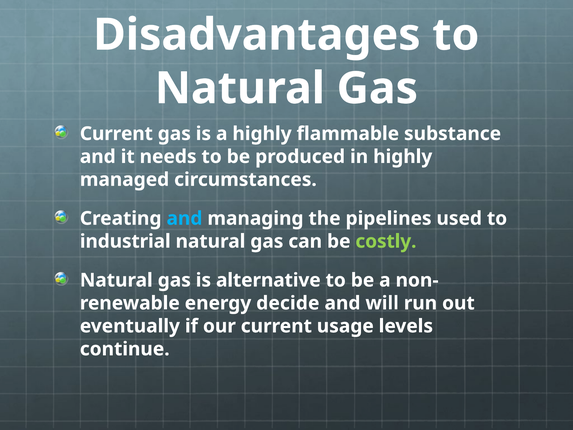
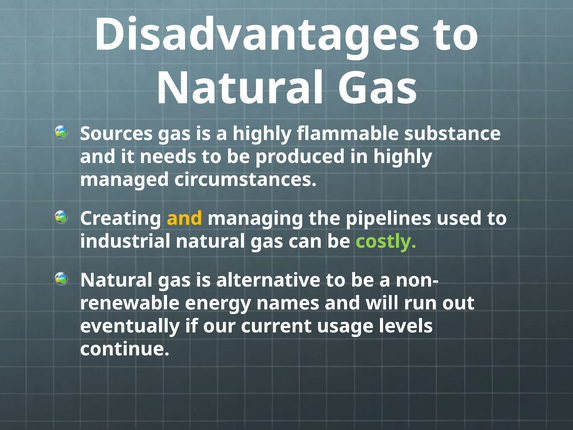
Current at (116, 134): Current -> Sources
and at (184, 218) colour: light blue -> yellow
decide: decide -> names
